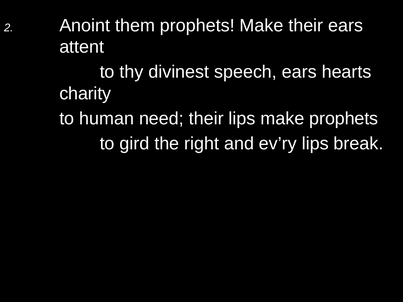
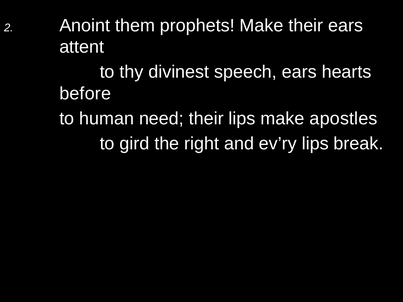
charity: charity -> before
make prophets: prophets -> apostles
